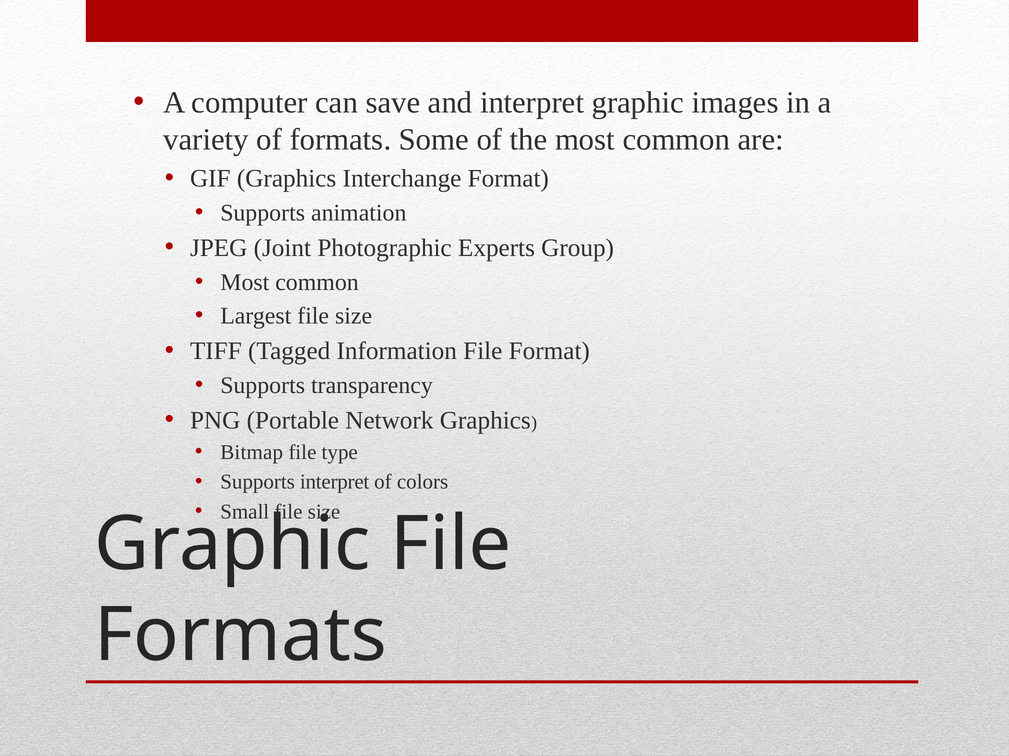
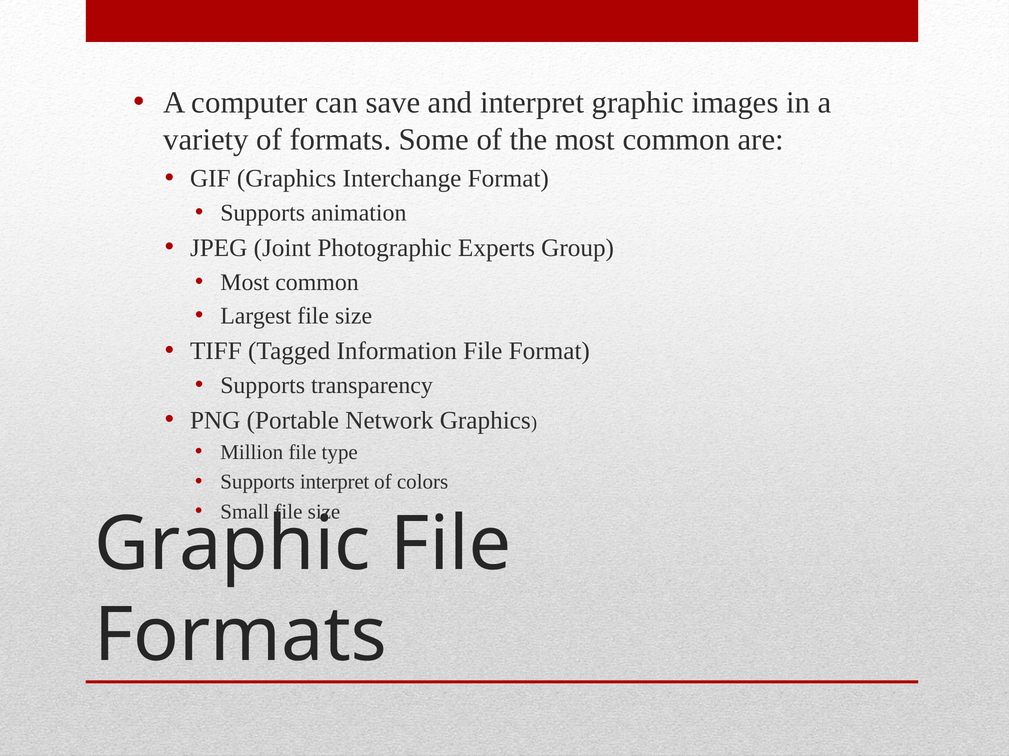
Bitmap: Bitmap -> Million
